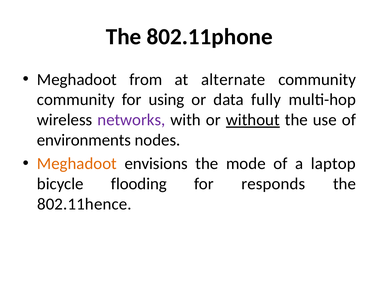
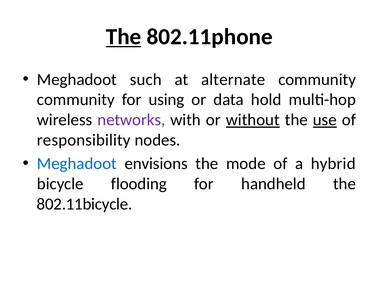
The at (124, 37) underline: none -> present
from: from -> such
fully: fully -> hold
use underline: none -> present
environments: environments -> responsibility
Meghadoot at (77, 164) colour: orange -> blue
laptop: laptop -> hybrid
responds: responds -> handheld
802.11hence: 802.11hence -> 802.11bicycle
